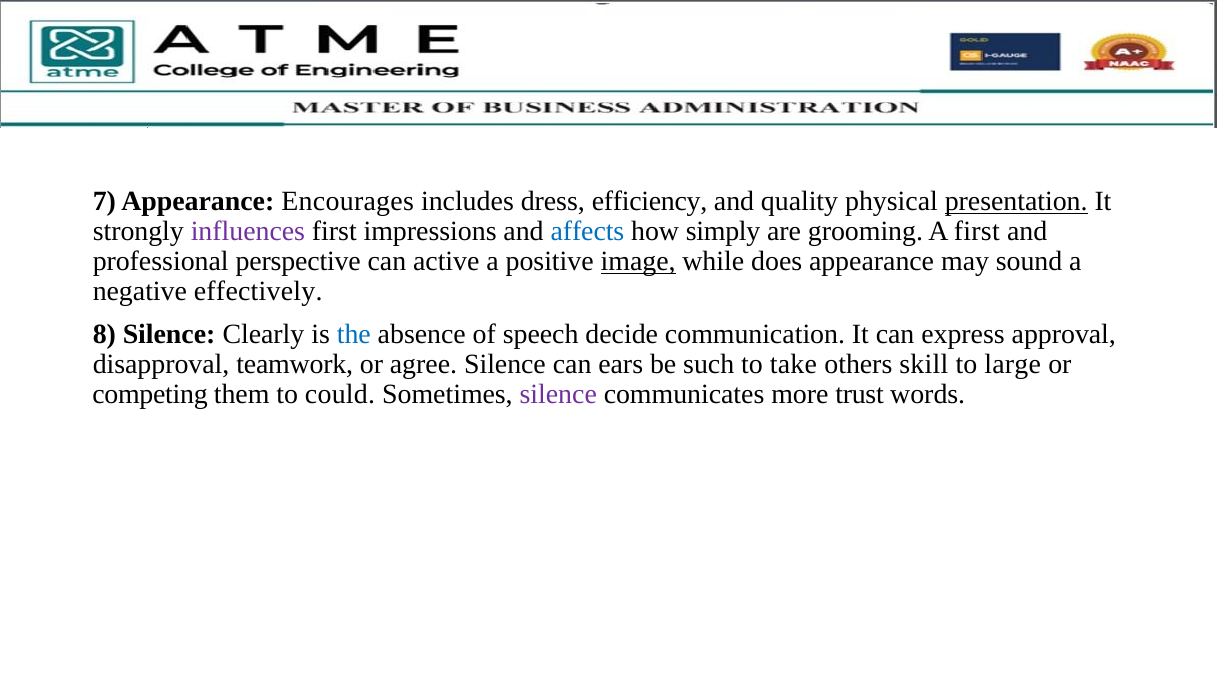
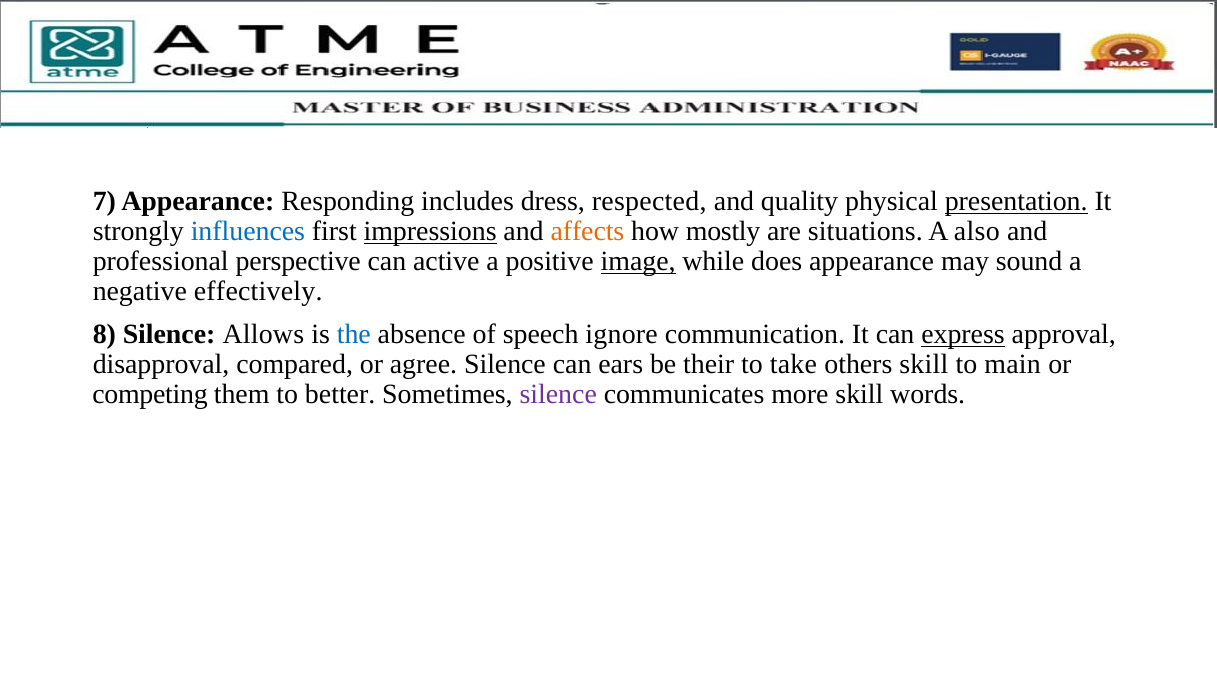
Encourages: Encourages -> Responding
efficiency: efficiency -> respected
influences colour: purple -> blue
impressions underline: none -> present
affects colour: blue -> orange
simply: simply -> mostly
grooming: grooming -> situations
A first: first -> also
Clearly: Clearly -> Allows
decide: decide -> ignore
express underline: none -> present
teamwork: teamwork -> compared
such: such -> their
large: large -> main
could: could -> better
more trust: trust -> skill
